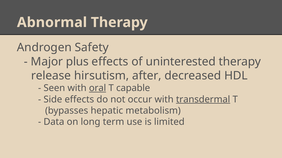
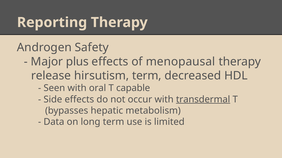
Abnormal: Abnormal -> Reporting
uninterested: uninterested -> menopausal
hirsutism after: after -> term
oral underline: present -> none
